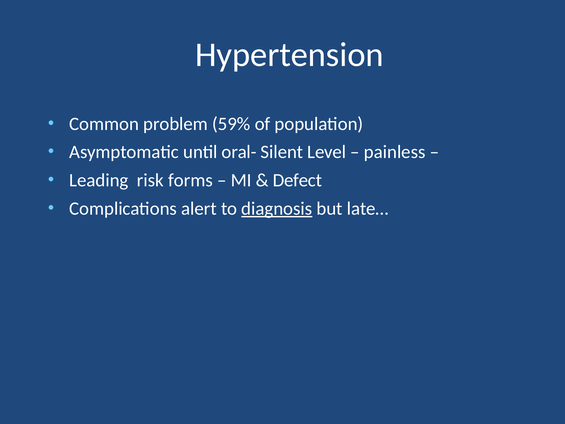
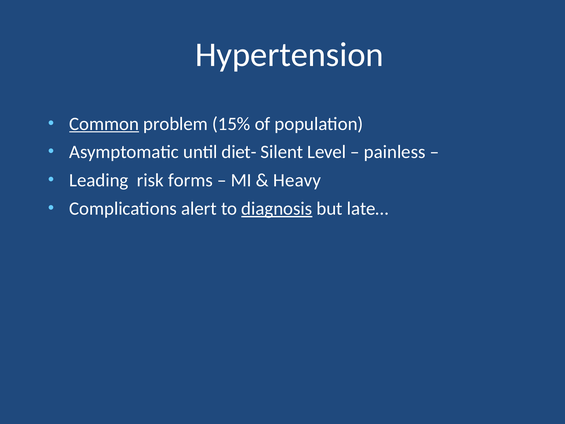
Common underline: none -> present
59%: 59% -> 15%
oral-: oral- -> diet-
Defect: Defect -> Heavy
